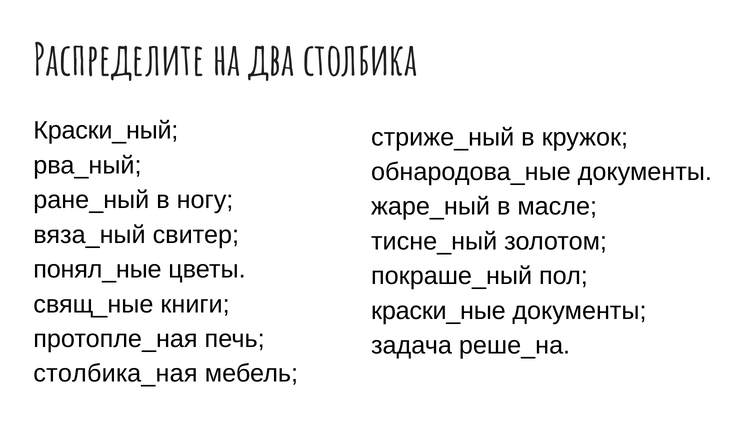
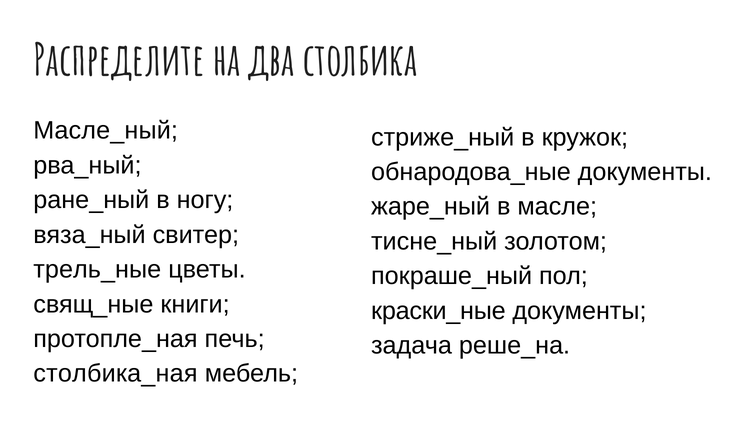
Краски_ный: Краски_ный -> Масле_ный
понял_ные: понял_ные -> трель_ные
